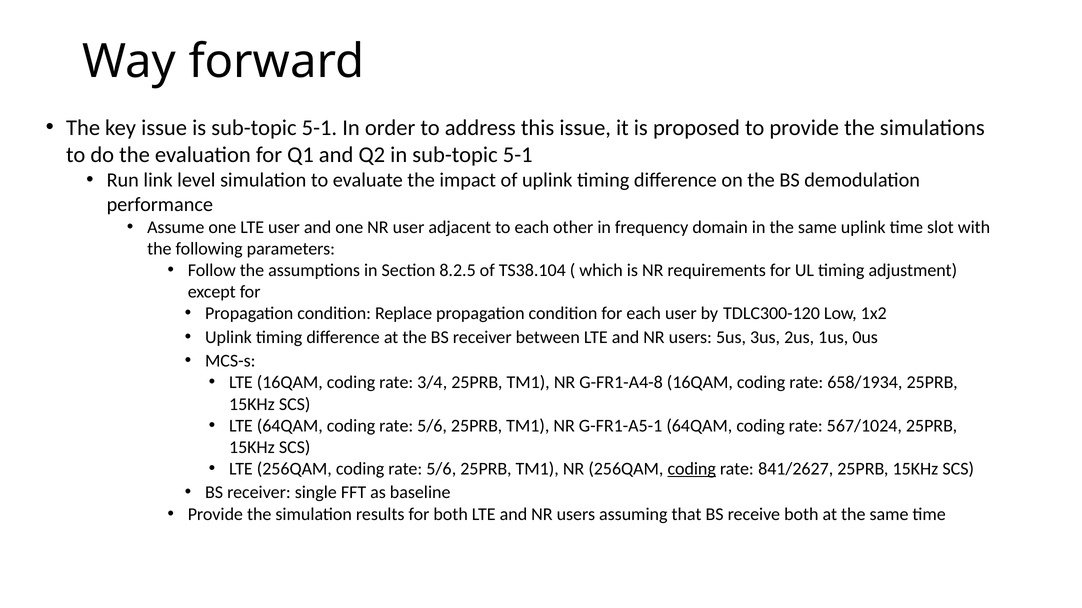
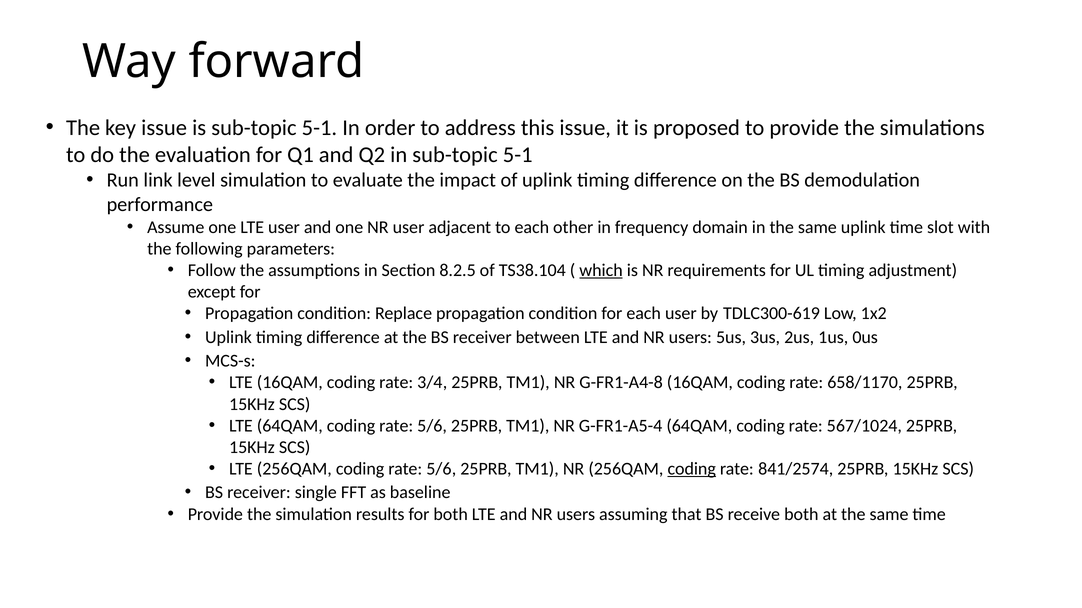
which underline: none -> present
TDLC300-120: TDLC300-120 -> TDLC300-619
658/1934: 658/1934 -> 658/1170
G-FR1-A5-1: G-FR1-A5-1 -> G-FR1-A5-4
841/2627: 841/2627 -> 841/2574
